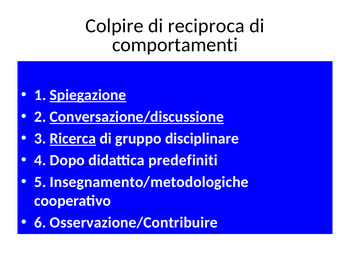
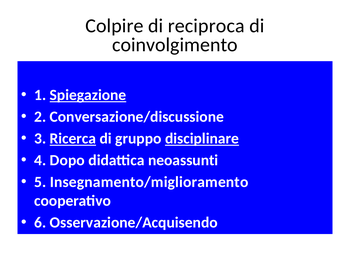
comportamenti: comportamenti -> coinvolgimento
Conversazione/discussione underline: present -> none
disciplinare underline: none -> present
predefiniti: predefiniti -> neoassunti
Insegnamento/metodologiche: Insegnamento/metodologiche -> Insegnamento/miglioramento
Osservazione/Contribuire: Osservazione/Contribuire -> Osservazione/Acquisendo
